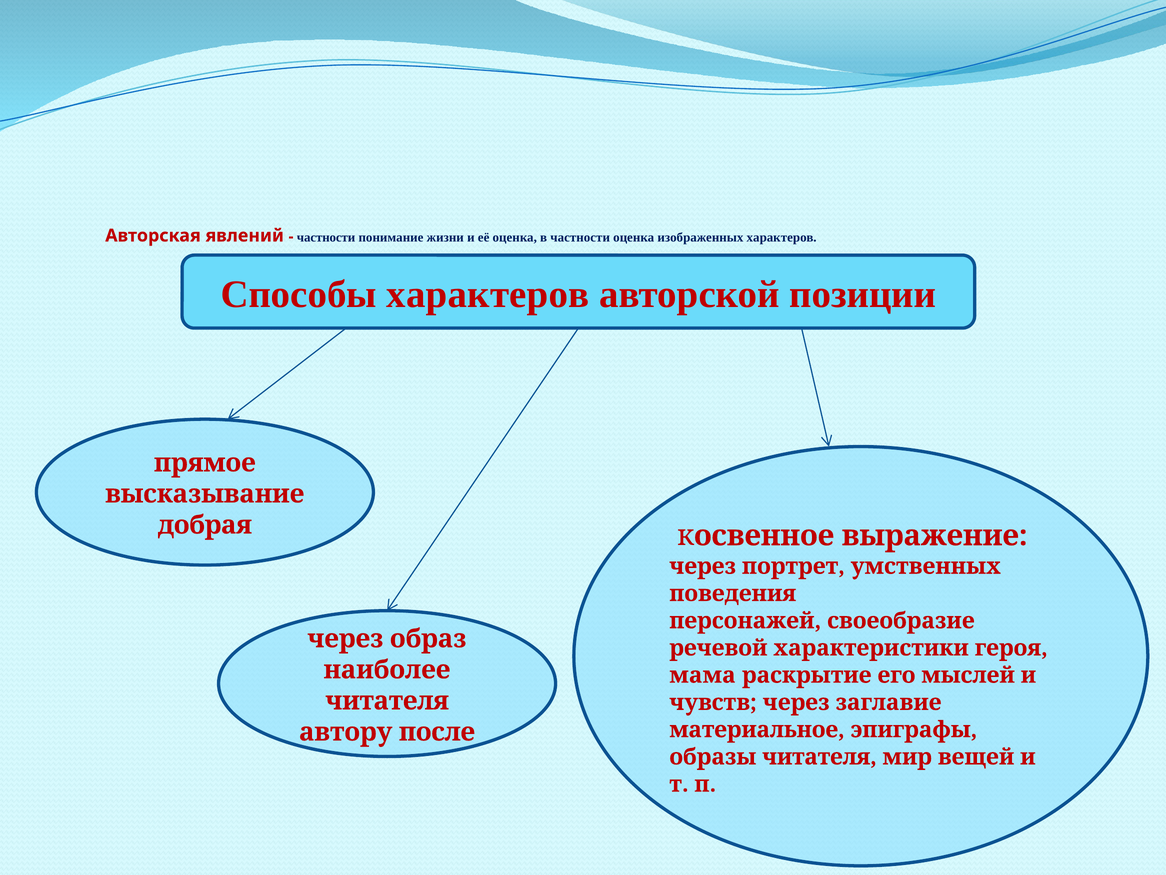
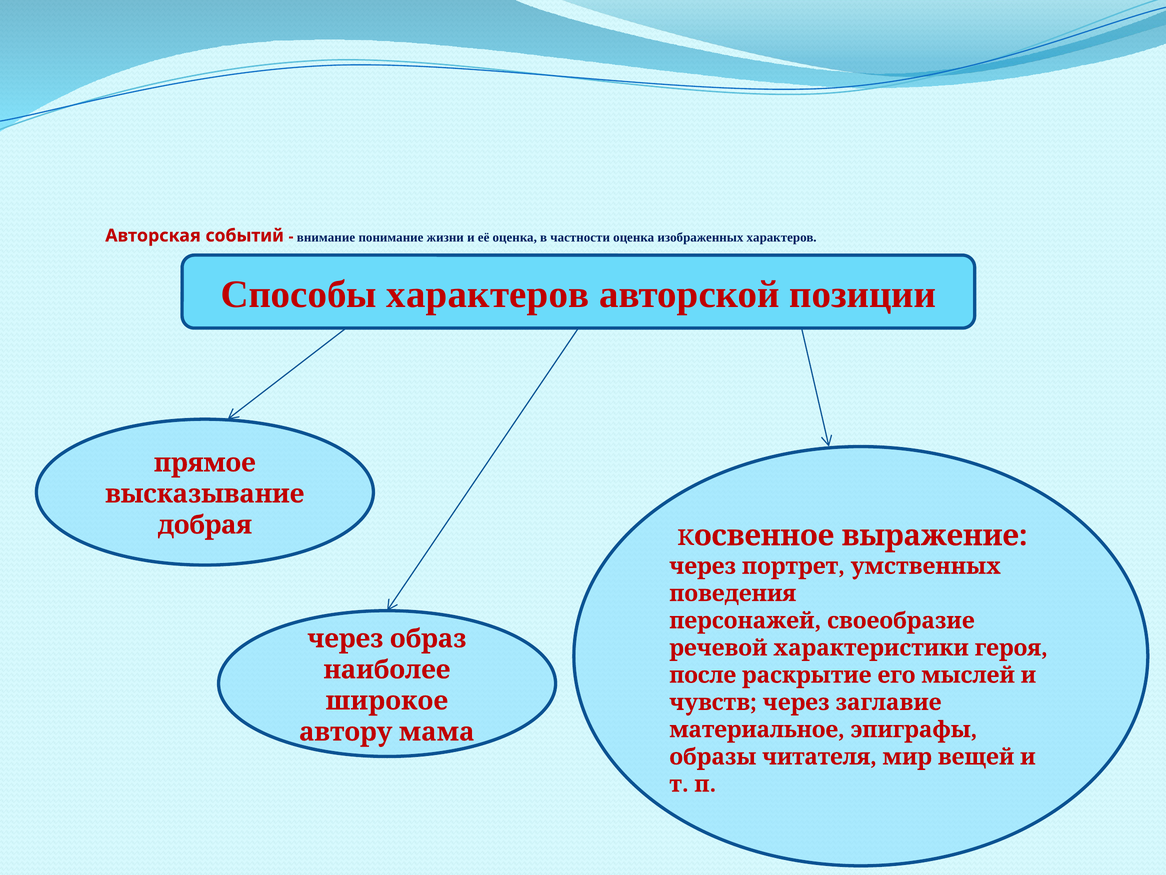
явлeний: явлeний -> coбытий
частности at (326, 237): частности -> внимaниe
мама: мама -> после
читателя at (387, 701): читателя -> широкое
после: после -> мама
